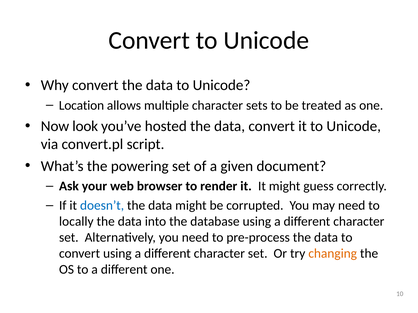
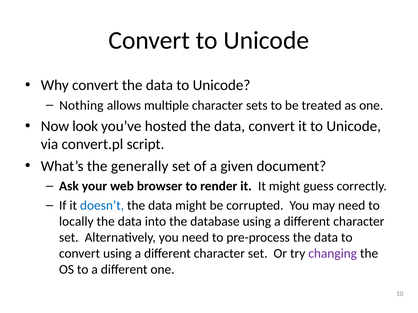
Location: Location -> Nothing
powering: powering -> generally
changing colour: orange -> purple
